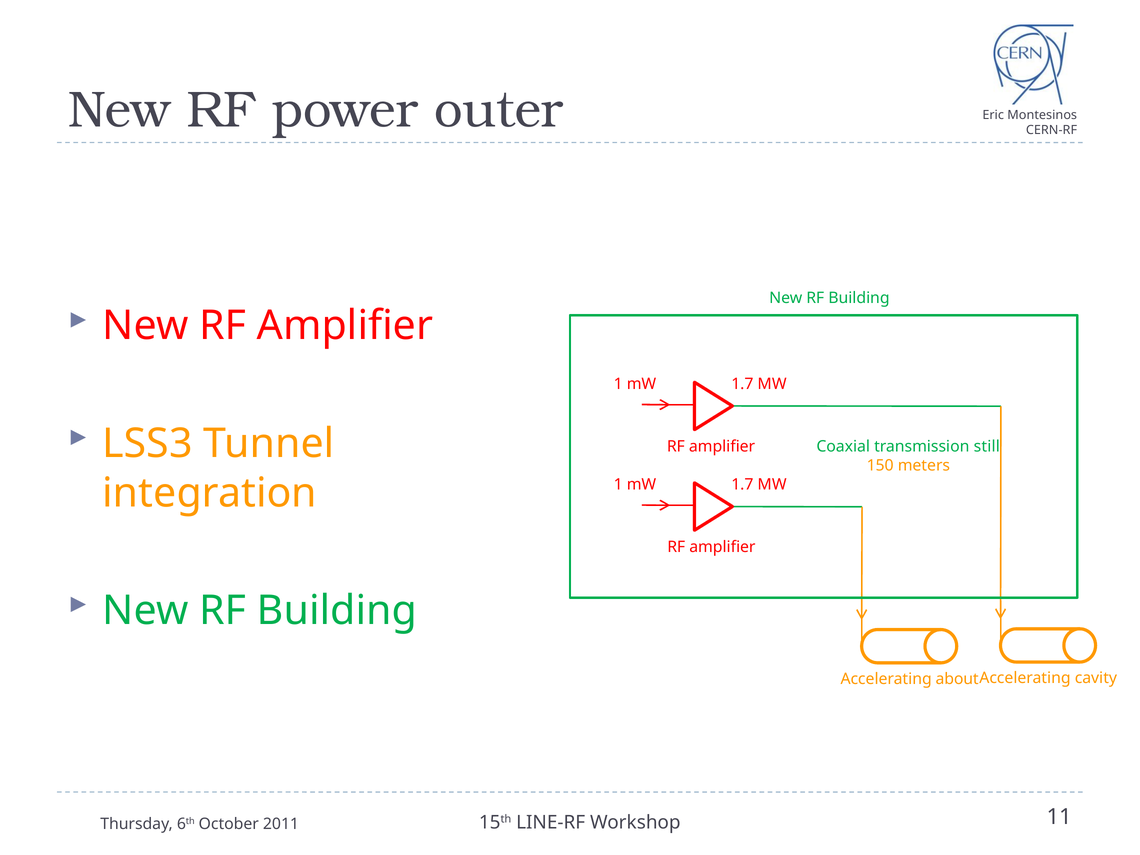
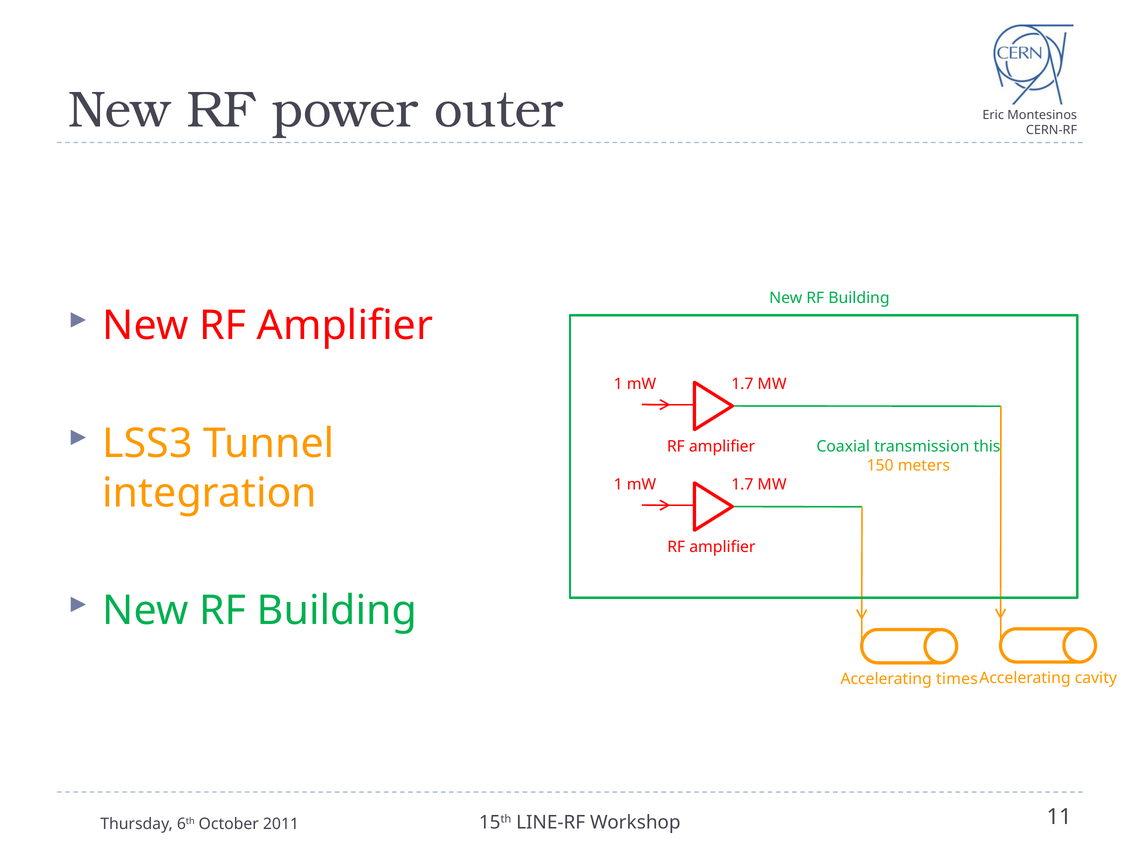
still: still -> this
about: about -> times
